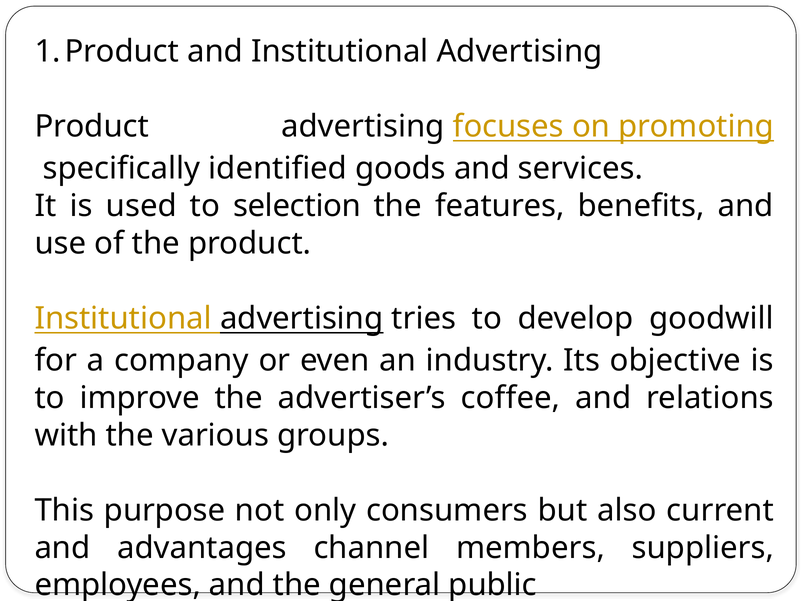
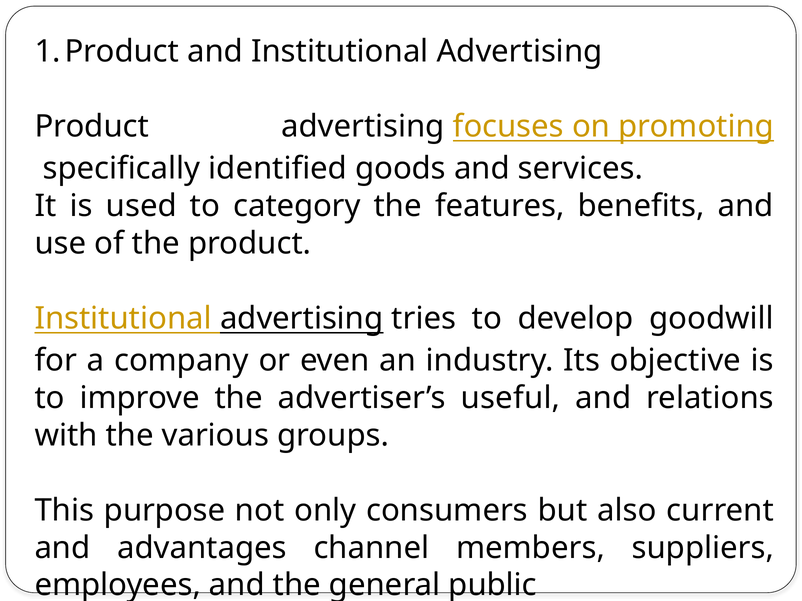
selection: selection -> category
coffee: coffee -> useful
